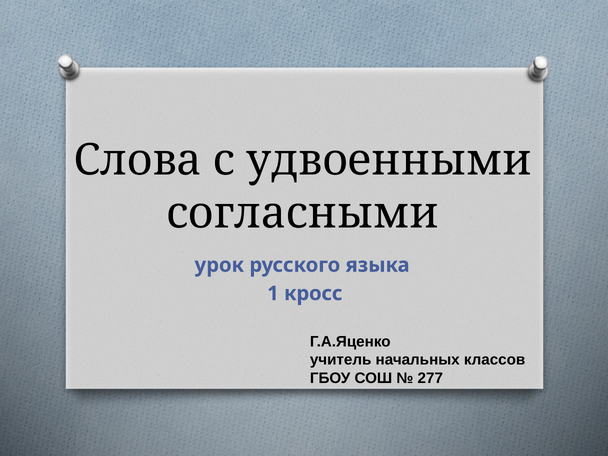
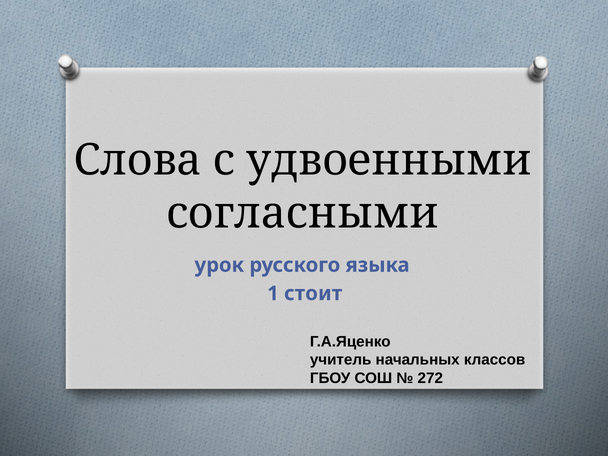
кросс: кросс -> стоит
277: 277 -> 272
